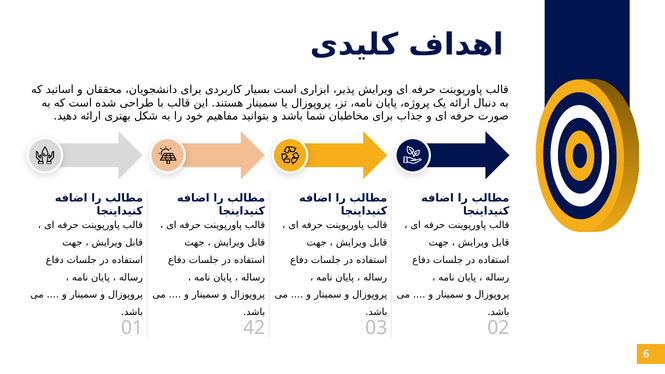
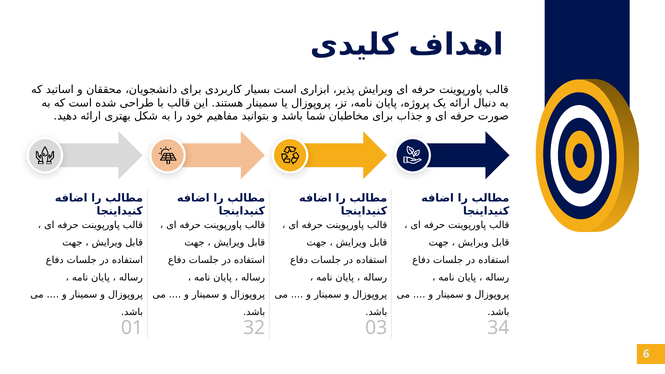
42: 42 -> 32
02: 02 -> 34
